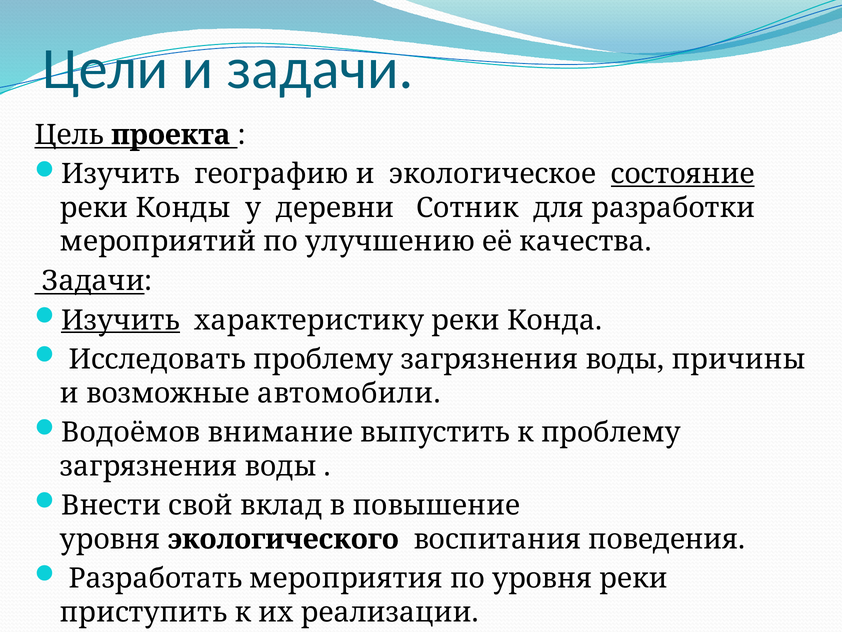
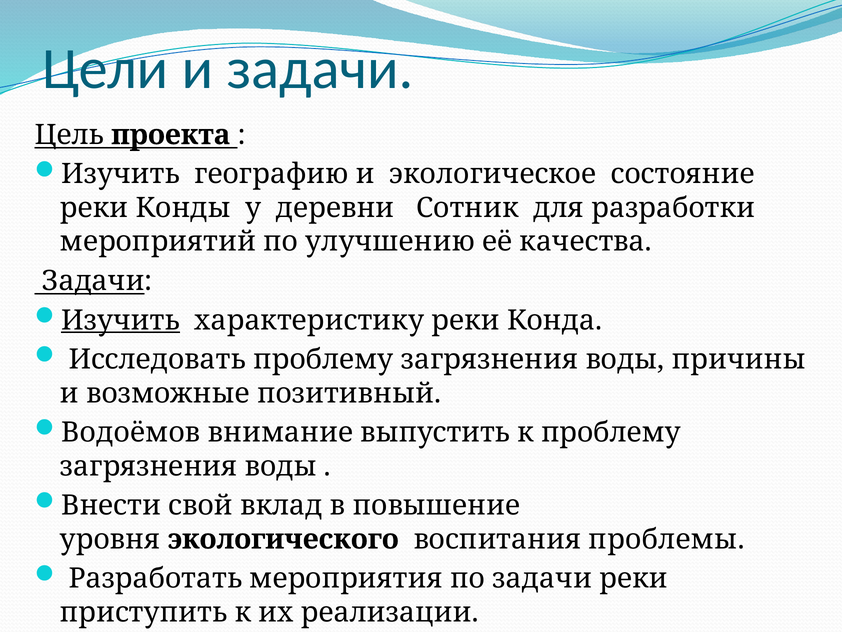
состояние underline: present -> none
автомобили: автомобили -> позитивный
поведения: поведения -> проблемы
по уровня: уровня -> задачи
